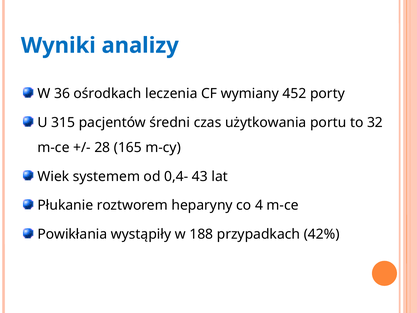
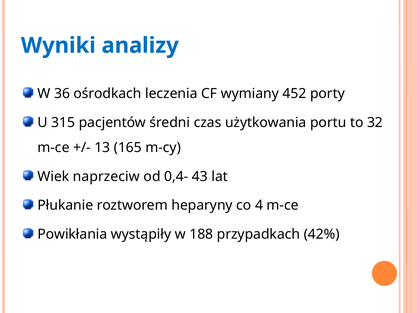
28: 28 -> 13
systemem: systemem -> naprzeciw
